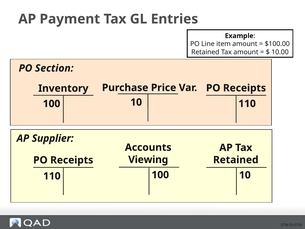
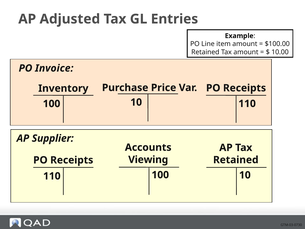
Payment: Payment -> Adjusted
Section: Section -> Invoice
